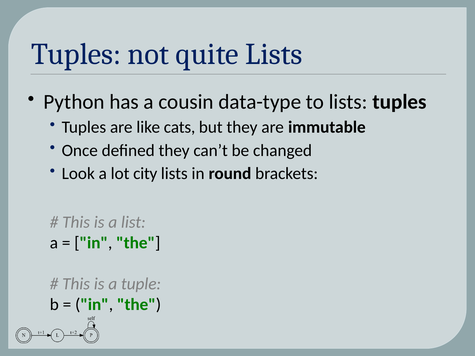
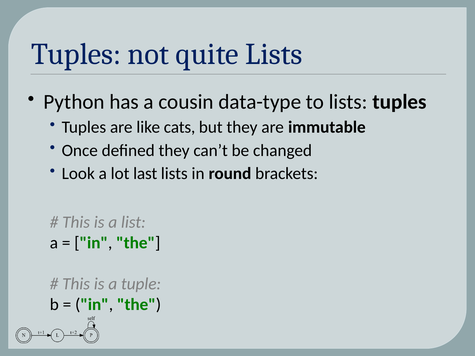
city: city -> last
